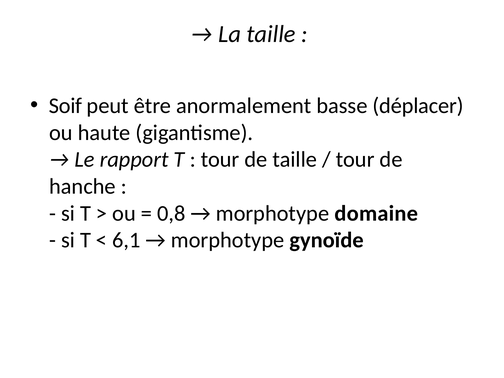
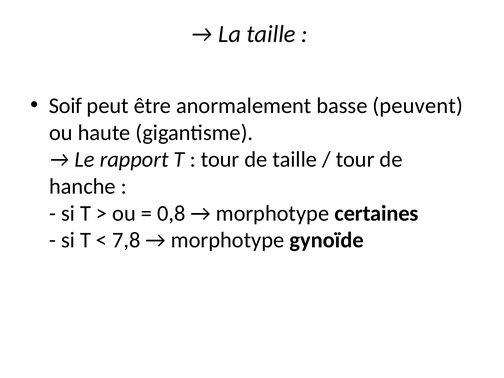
déplacer: déplacer -> peuvent
domaine: domaine -> certaines
6,1: 6,1 -> 7,8
